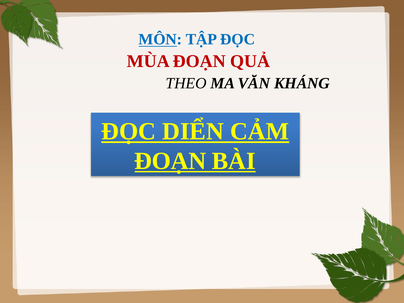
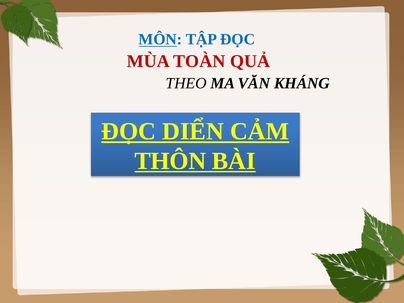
MÙA ĐOẠN: ĐOẠN -> TOÀN
ĐOẠN at (170, 161): ĐOẠN -> THÔN
